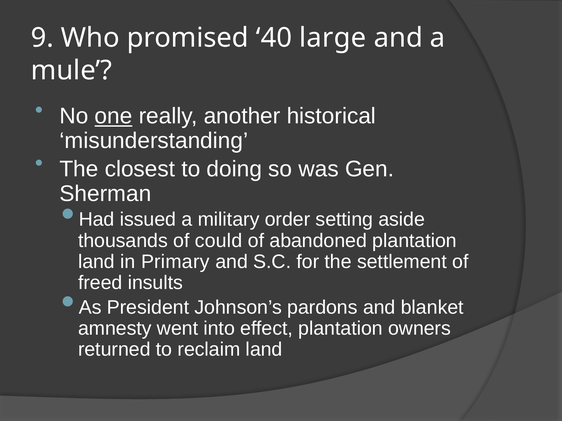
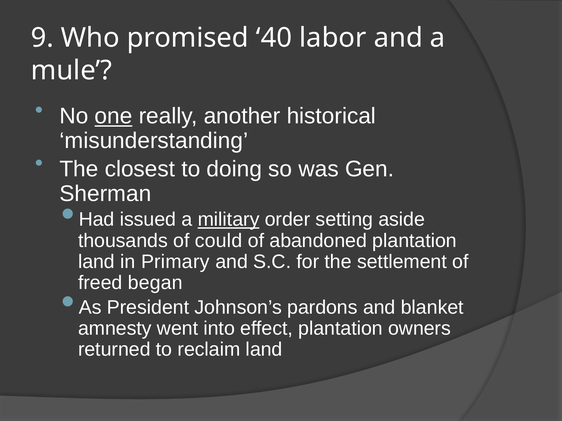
large: large -> labor
military underline: none -> present
insults: insults -> began
